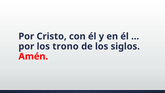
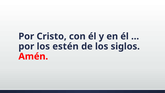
trono: trono -> estén
